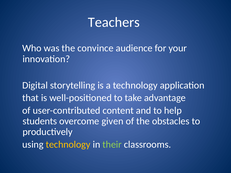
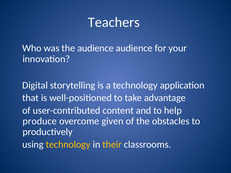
the convince: convince -> audience
students: students -> produce
their colour: light green -> yellow
